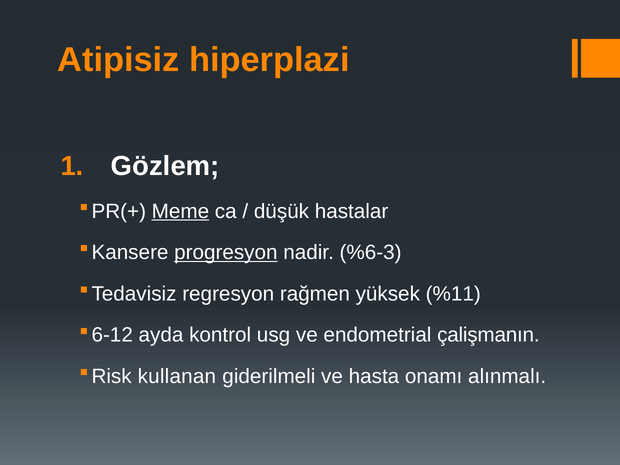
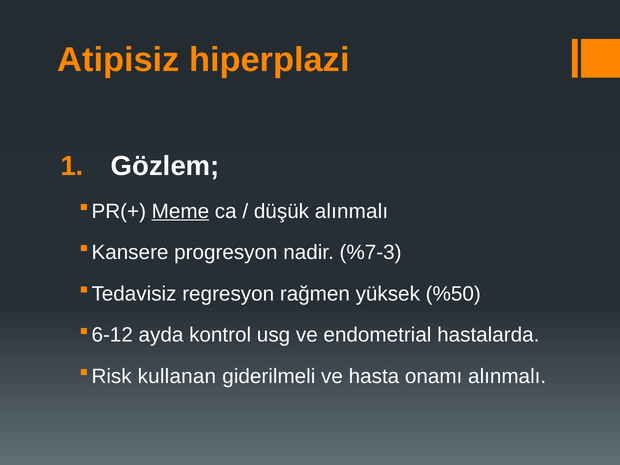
düşük hastalar: hastalar -> alınmalı
progresyon underline: present -> none
%6-3: %6-3 -> %7-3
%11: %11 -> %50
çalişmanın: çalişmanın -> hastalarda
